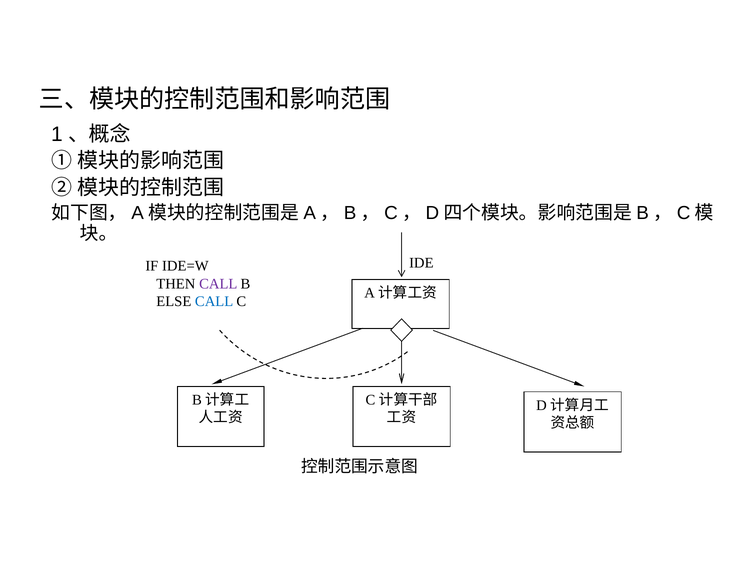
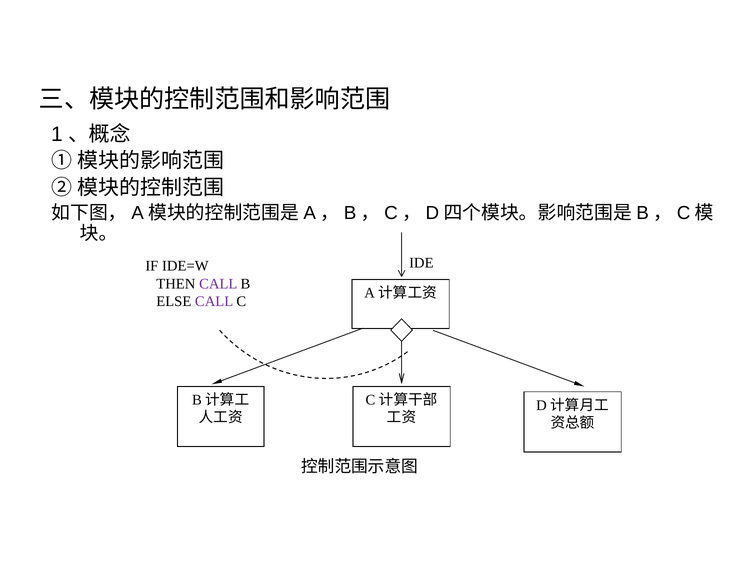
CALL at (214, 301) colour: blue -> purple
